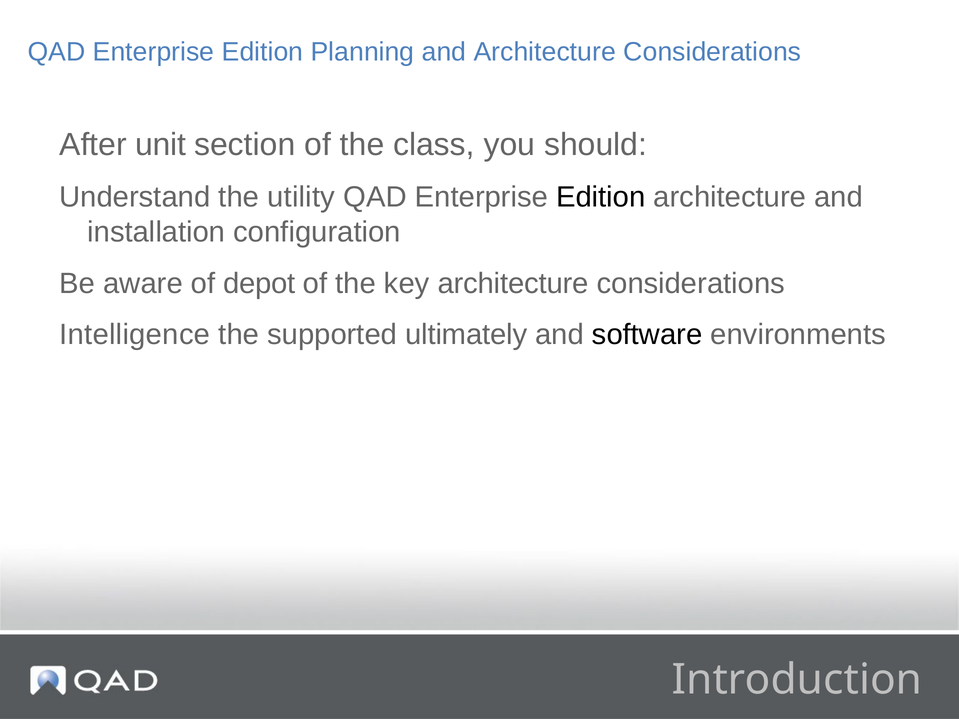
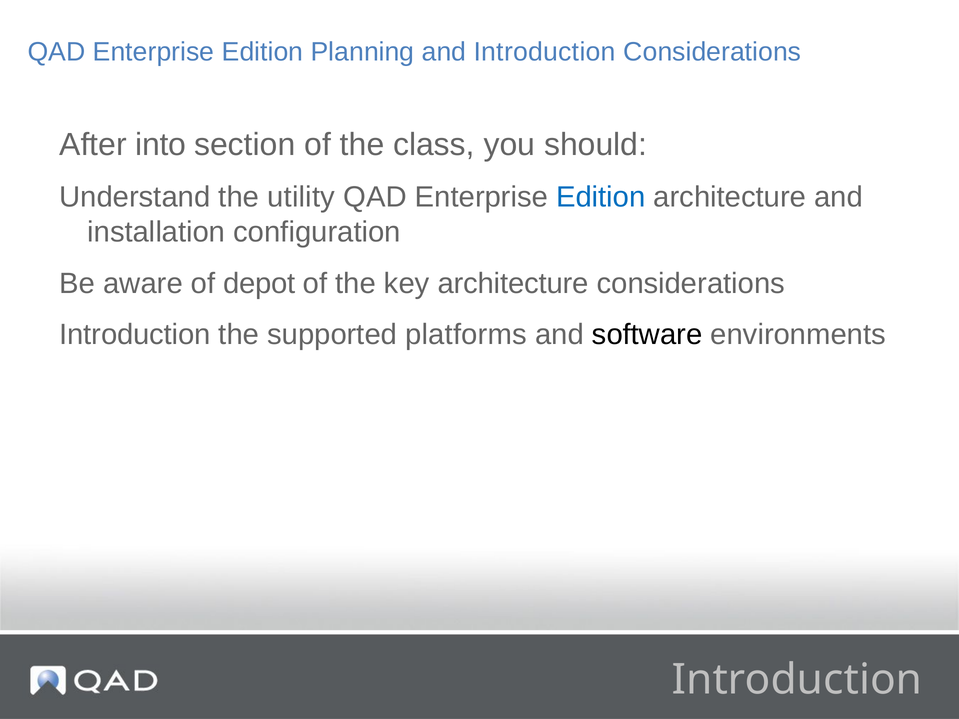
and Architecture: Architecture -> Introduction
unit: unit -> into
Edition at (601, 197) colour: black -> blue
Intelligence at (135, 335): Intelligence -> Introduction
ultimately: ultimately -> platforms
